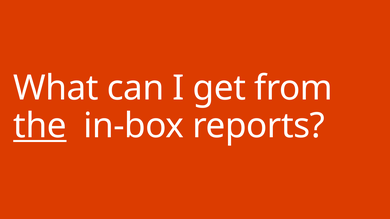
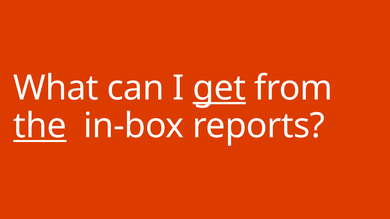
get underline: none -> present
